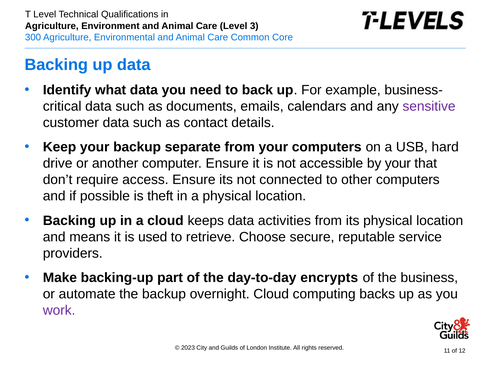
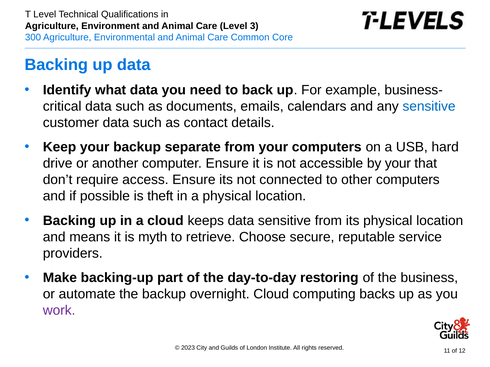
sensitive at (429, 106) colour: purple -> blue
data activities: activities -> sensitive
used: used -> myth
encrypts: encrypts -> restoring
